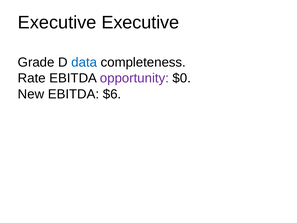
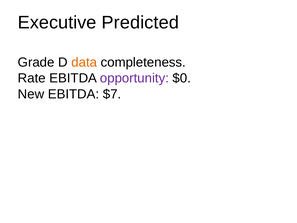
Executive Executive: Executive -> Predicted
data colour: blue -> orange
$6: $6 -> $7
